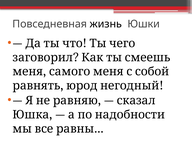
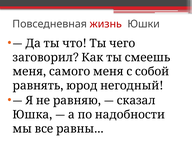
жизнь colour: black -> red
